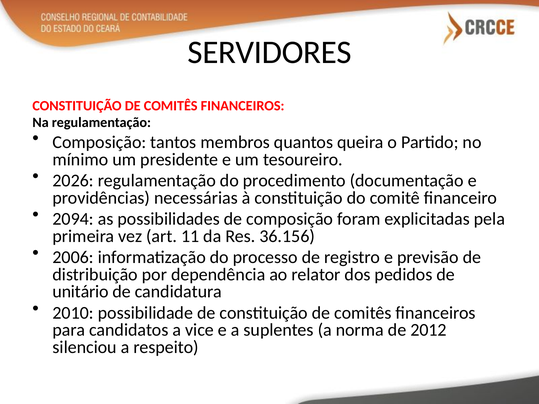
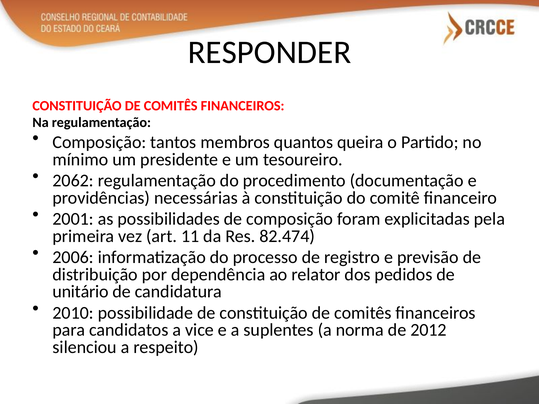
SERVIDORES: SERVIDORES -> RESPONDER
2026: 2026 -> 2062
2094: 2094 -> 2001
36.156: 36.156 -> 82.474
